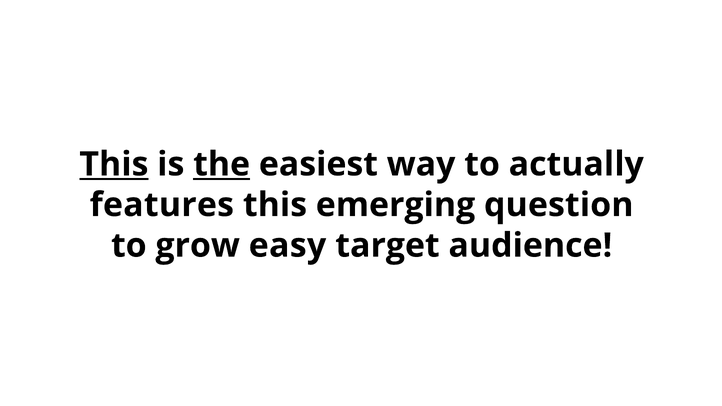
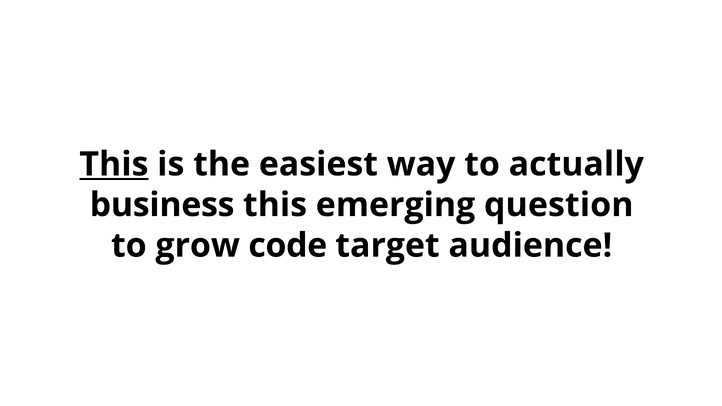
the underline: present -> none
features: features -> business
easy: easy -> code
